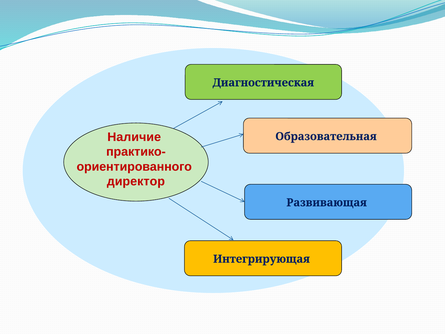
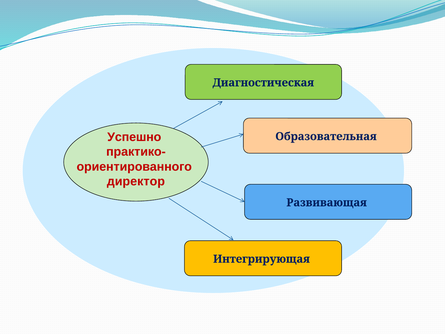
Наличие: Наличие -> Успешно
